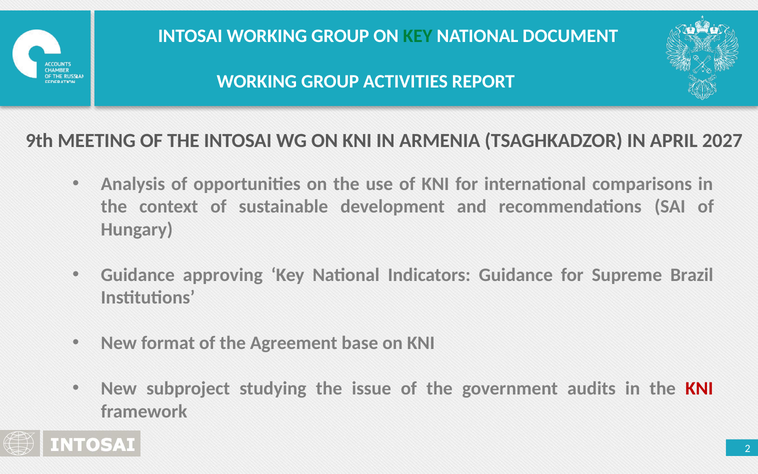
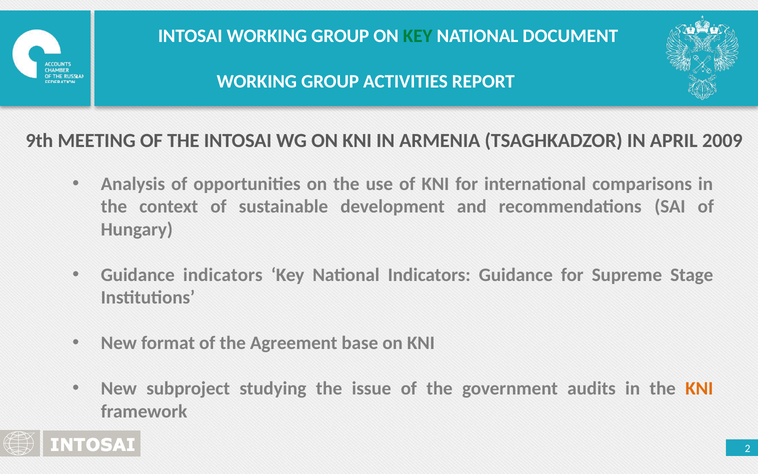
2027: 2027 -> 2009
Guidance approving: approving -> indicators
Brazil: Brazil -> Stage
KNI at (699, 388) colour: red -> orange
